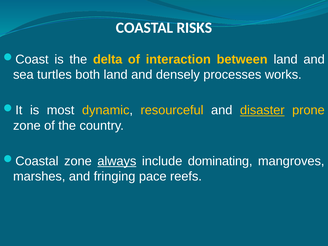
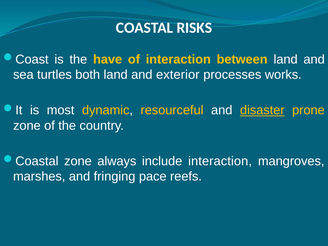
delta: delta -> have
densely: densely -> exterior
always underline: present -> none
include dominating: dominating -> interaction
